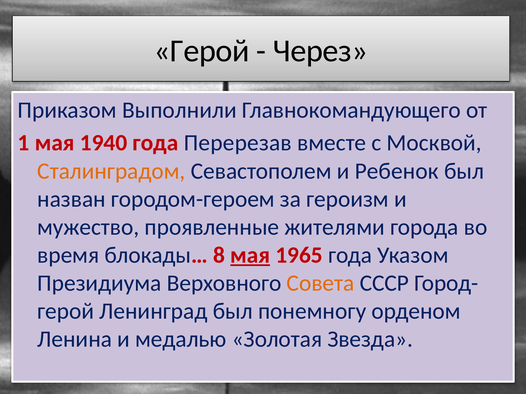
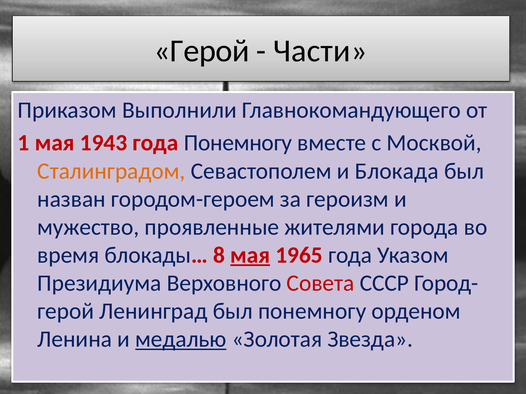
Через: Через -> Части
1940: 1940 -> 1943
года Перерезав: Перерезав -> Понемногу
Ребенок: Ребенок -> Блокада
Совета colour: orange -> red
медалью underline: none -> present
